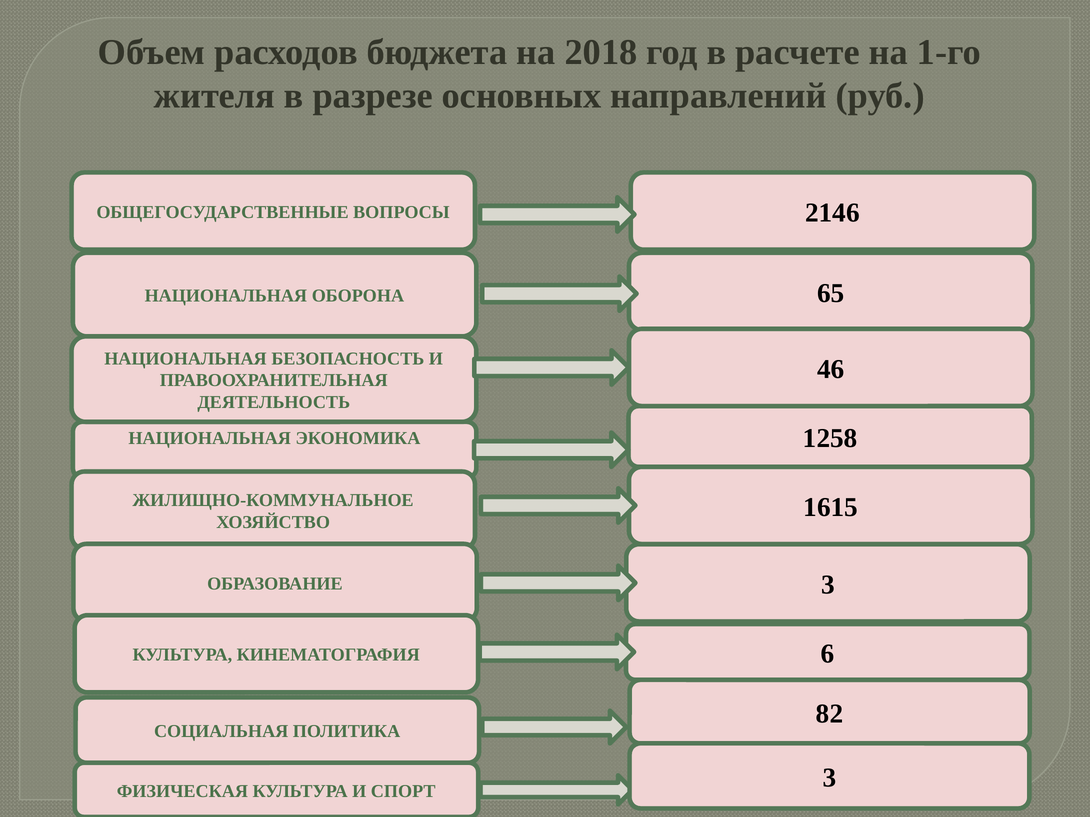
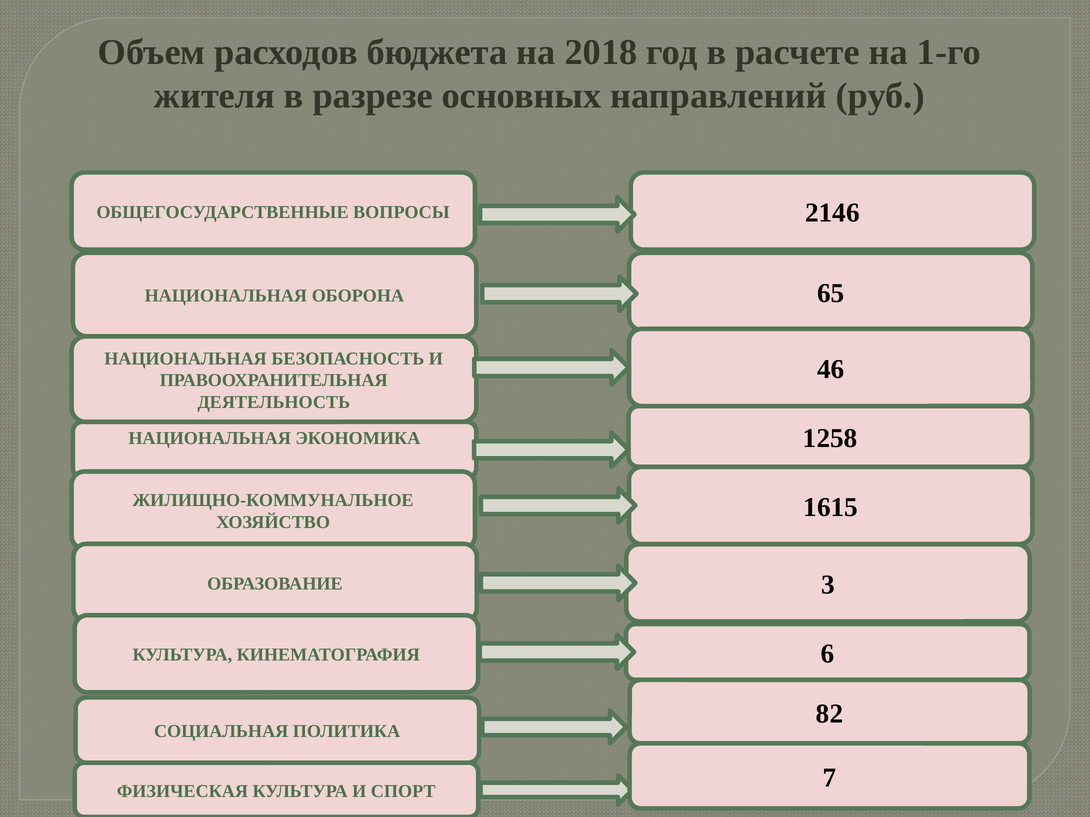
СПОРТ 3: 3 -> 7
